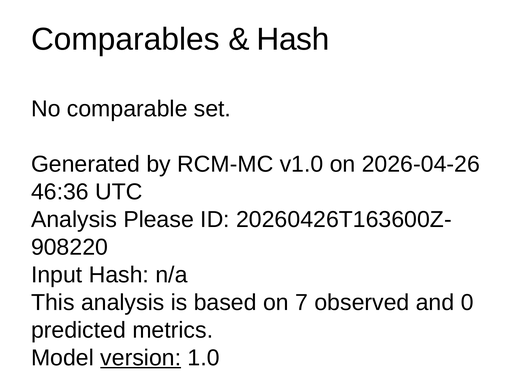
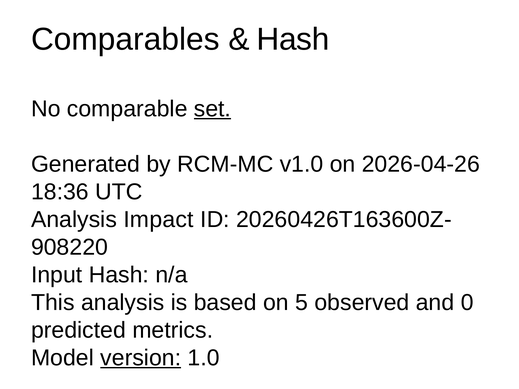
set underline: none -> present
46:36: 46:36 -> 18:36
Please: Please -> Impact
7: 7 -> 5
